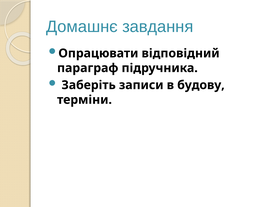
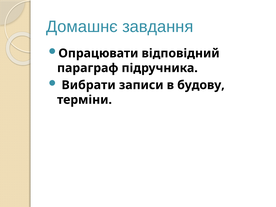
Заберіть: Заберіть -> Вибрати
